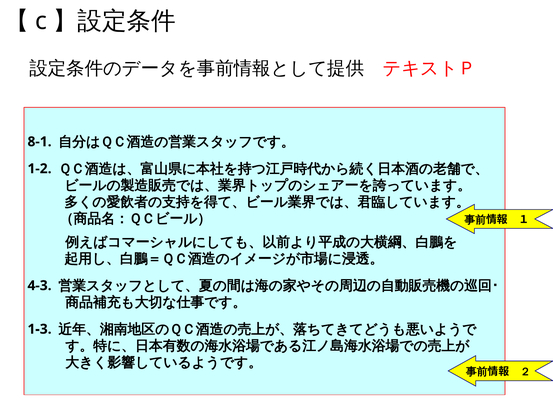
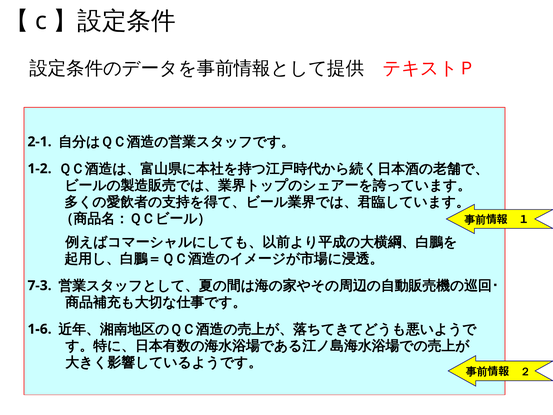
8-1: 8-1 -> 2-1
4-3: 4-3 -> 7-3
1-3: 1-3 -> 1-6
